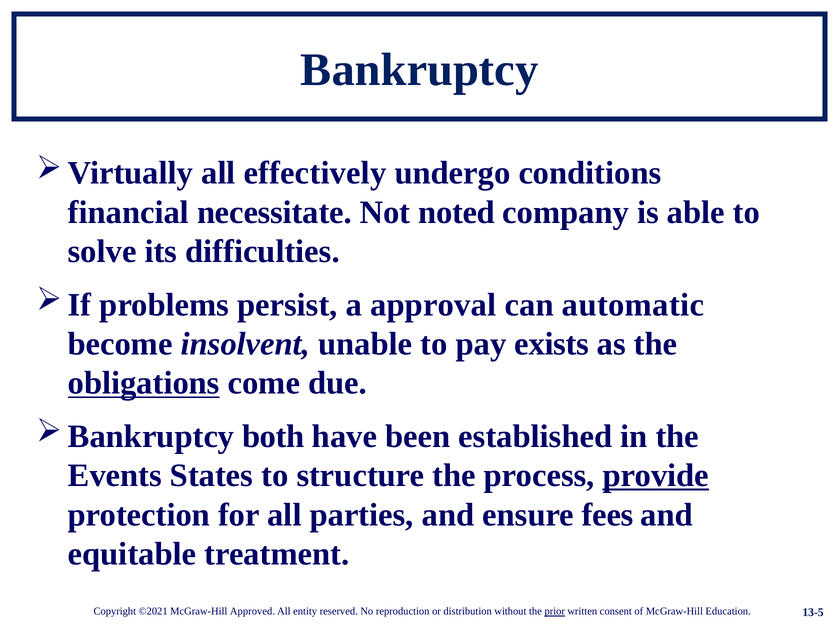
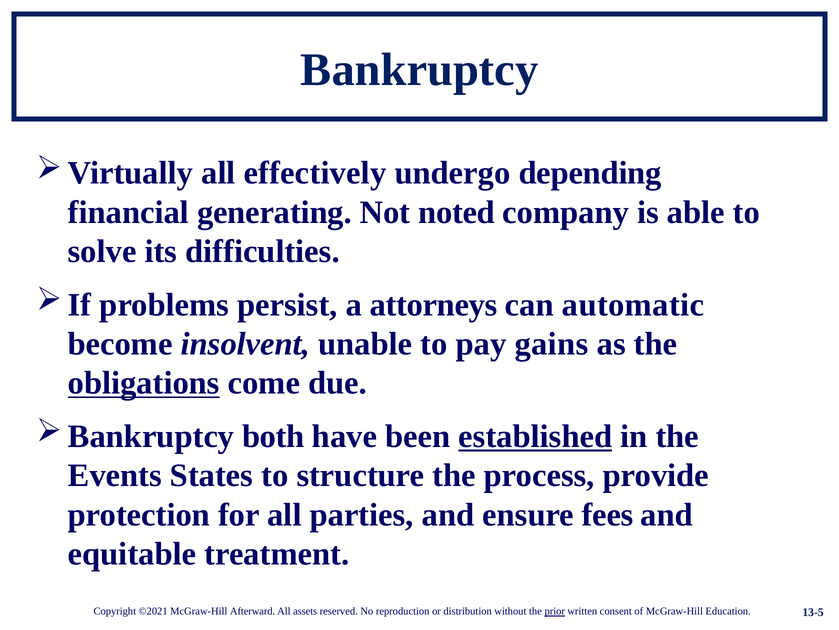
conditions: conditions -> depending
necessitate: necessitate -> generating
approval: approval -> attorneys
exists: exists -> gains
established underline: none -> present
provide underline: present -> none
Approved: Approved -> Afterward
entity: entity -> assets
